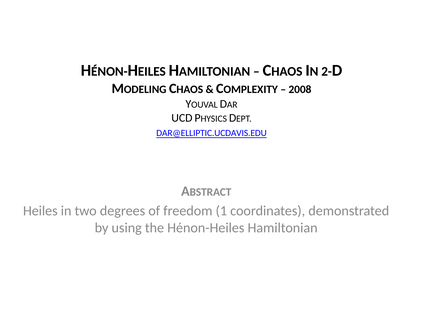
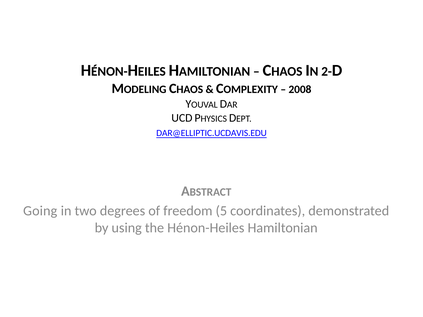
Heiles: Heiles -> Going
1: 1 -> 5
